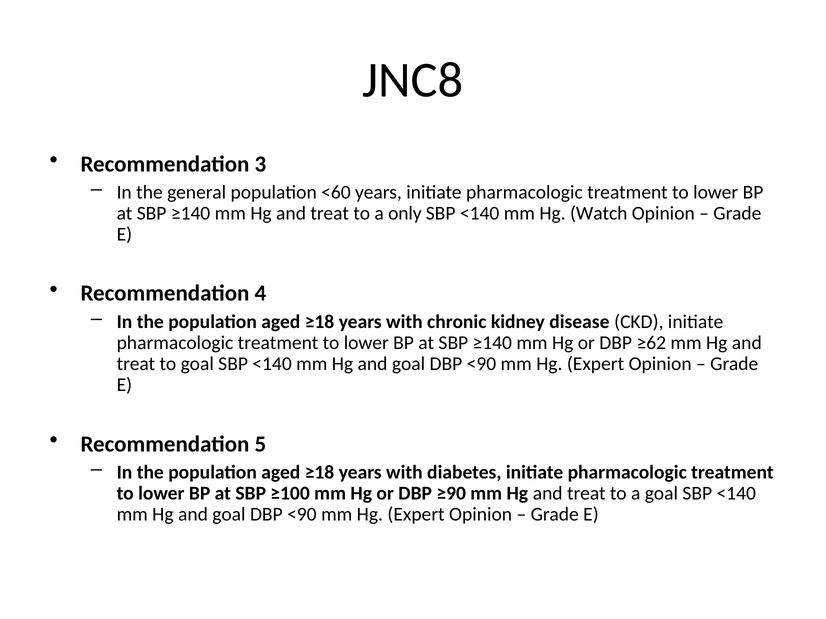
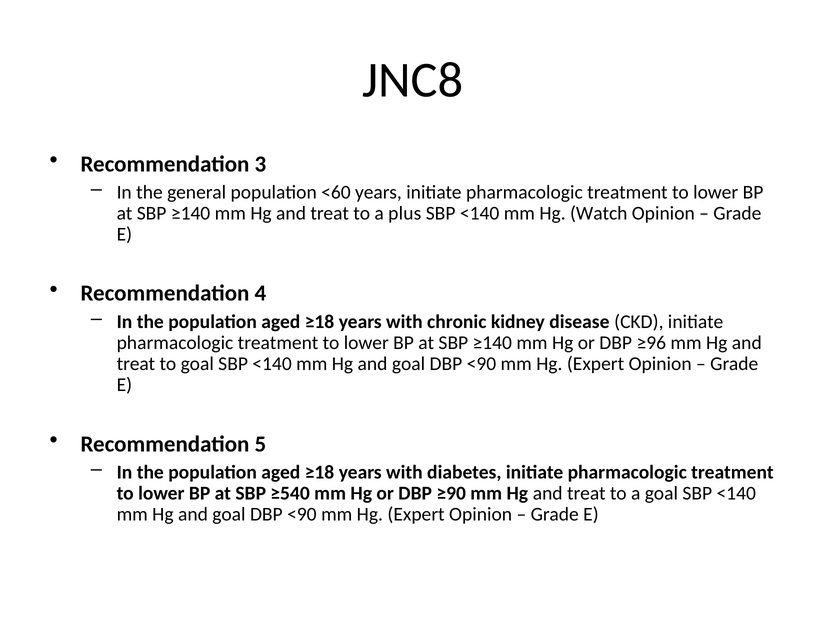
only: only -> plus
≥62: ≥62 -> ≥96
≥100: ≥100 -> ≥540
